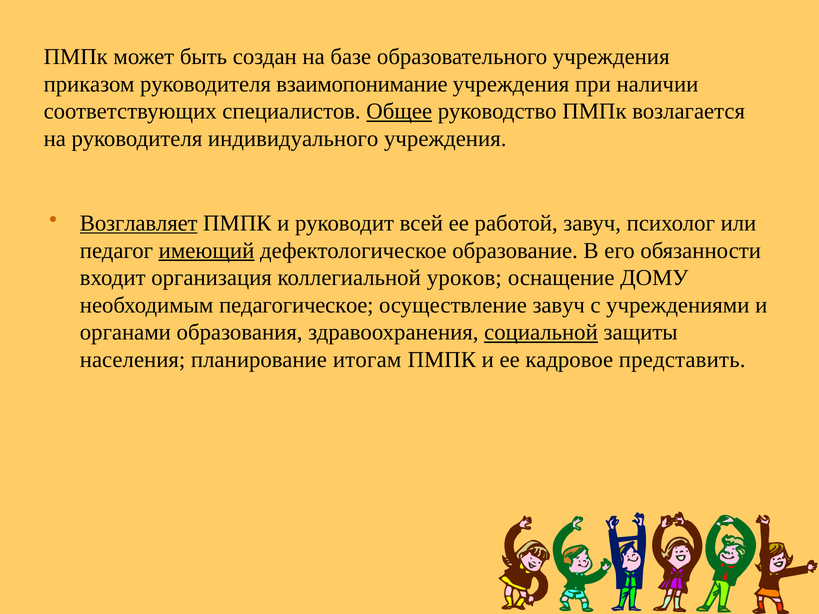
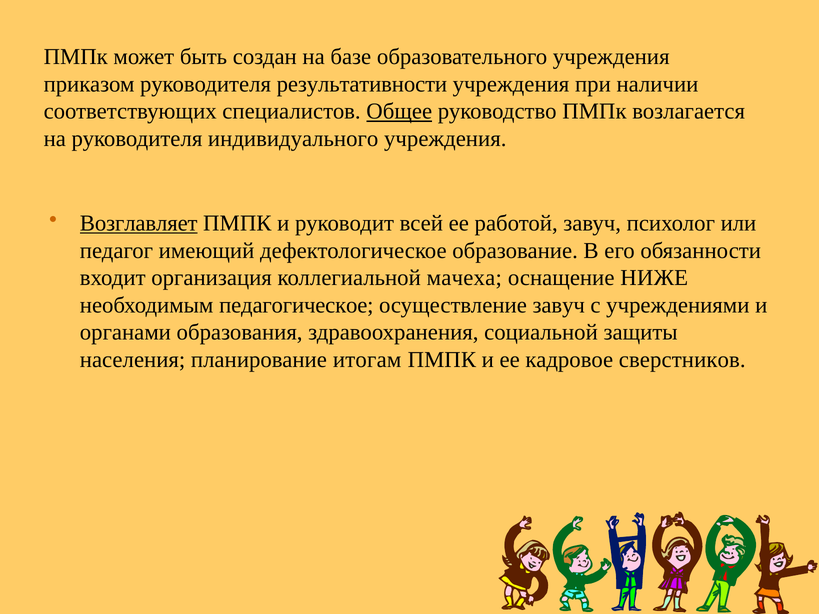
взаимопонимание: взаимопонимание -> результативности
имеющий underline: present -> none
уроков: уроков -> мачеха
ДОМУ: ДОМУ -> НИЖЕ
социальной underline: present -> none
представить: представить -> сверстников
